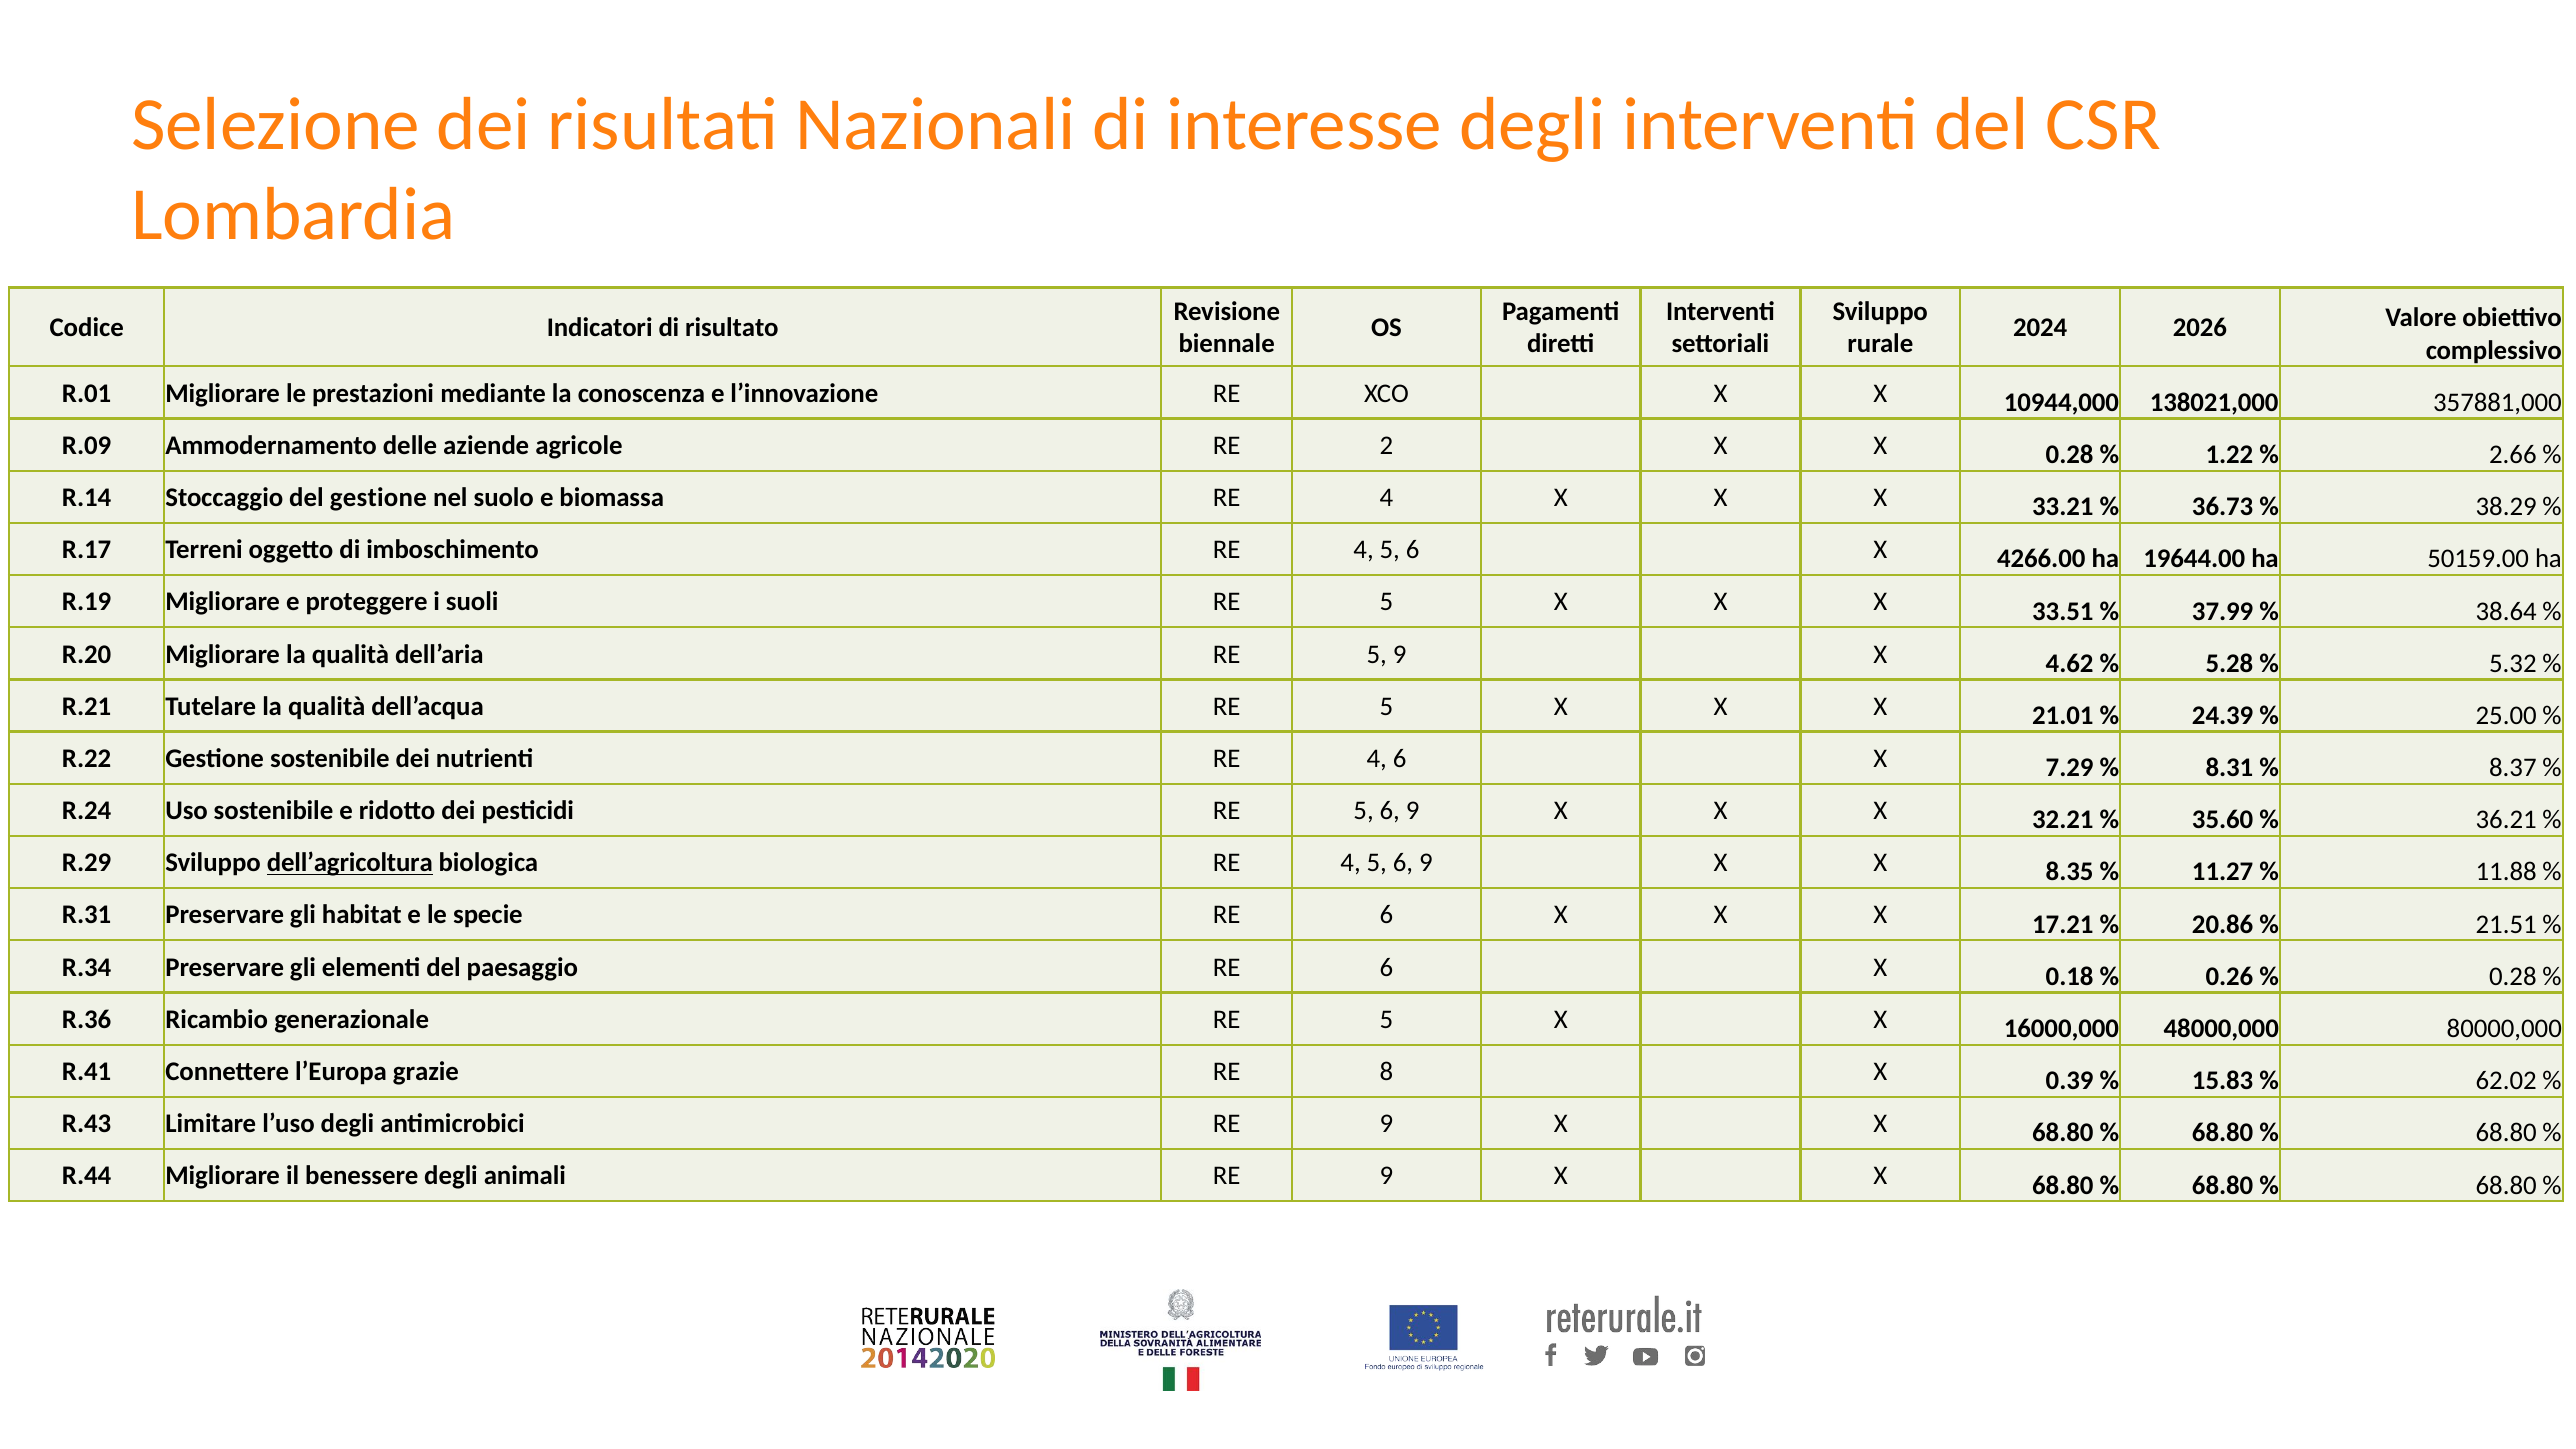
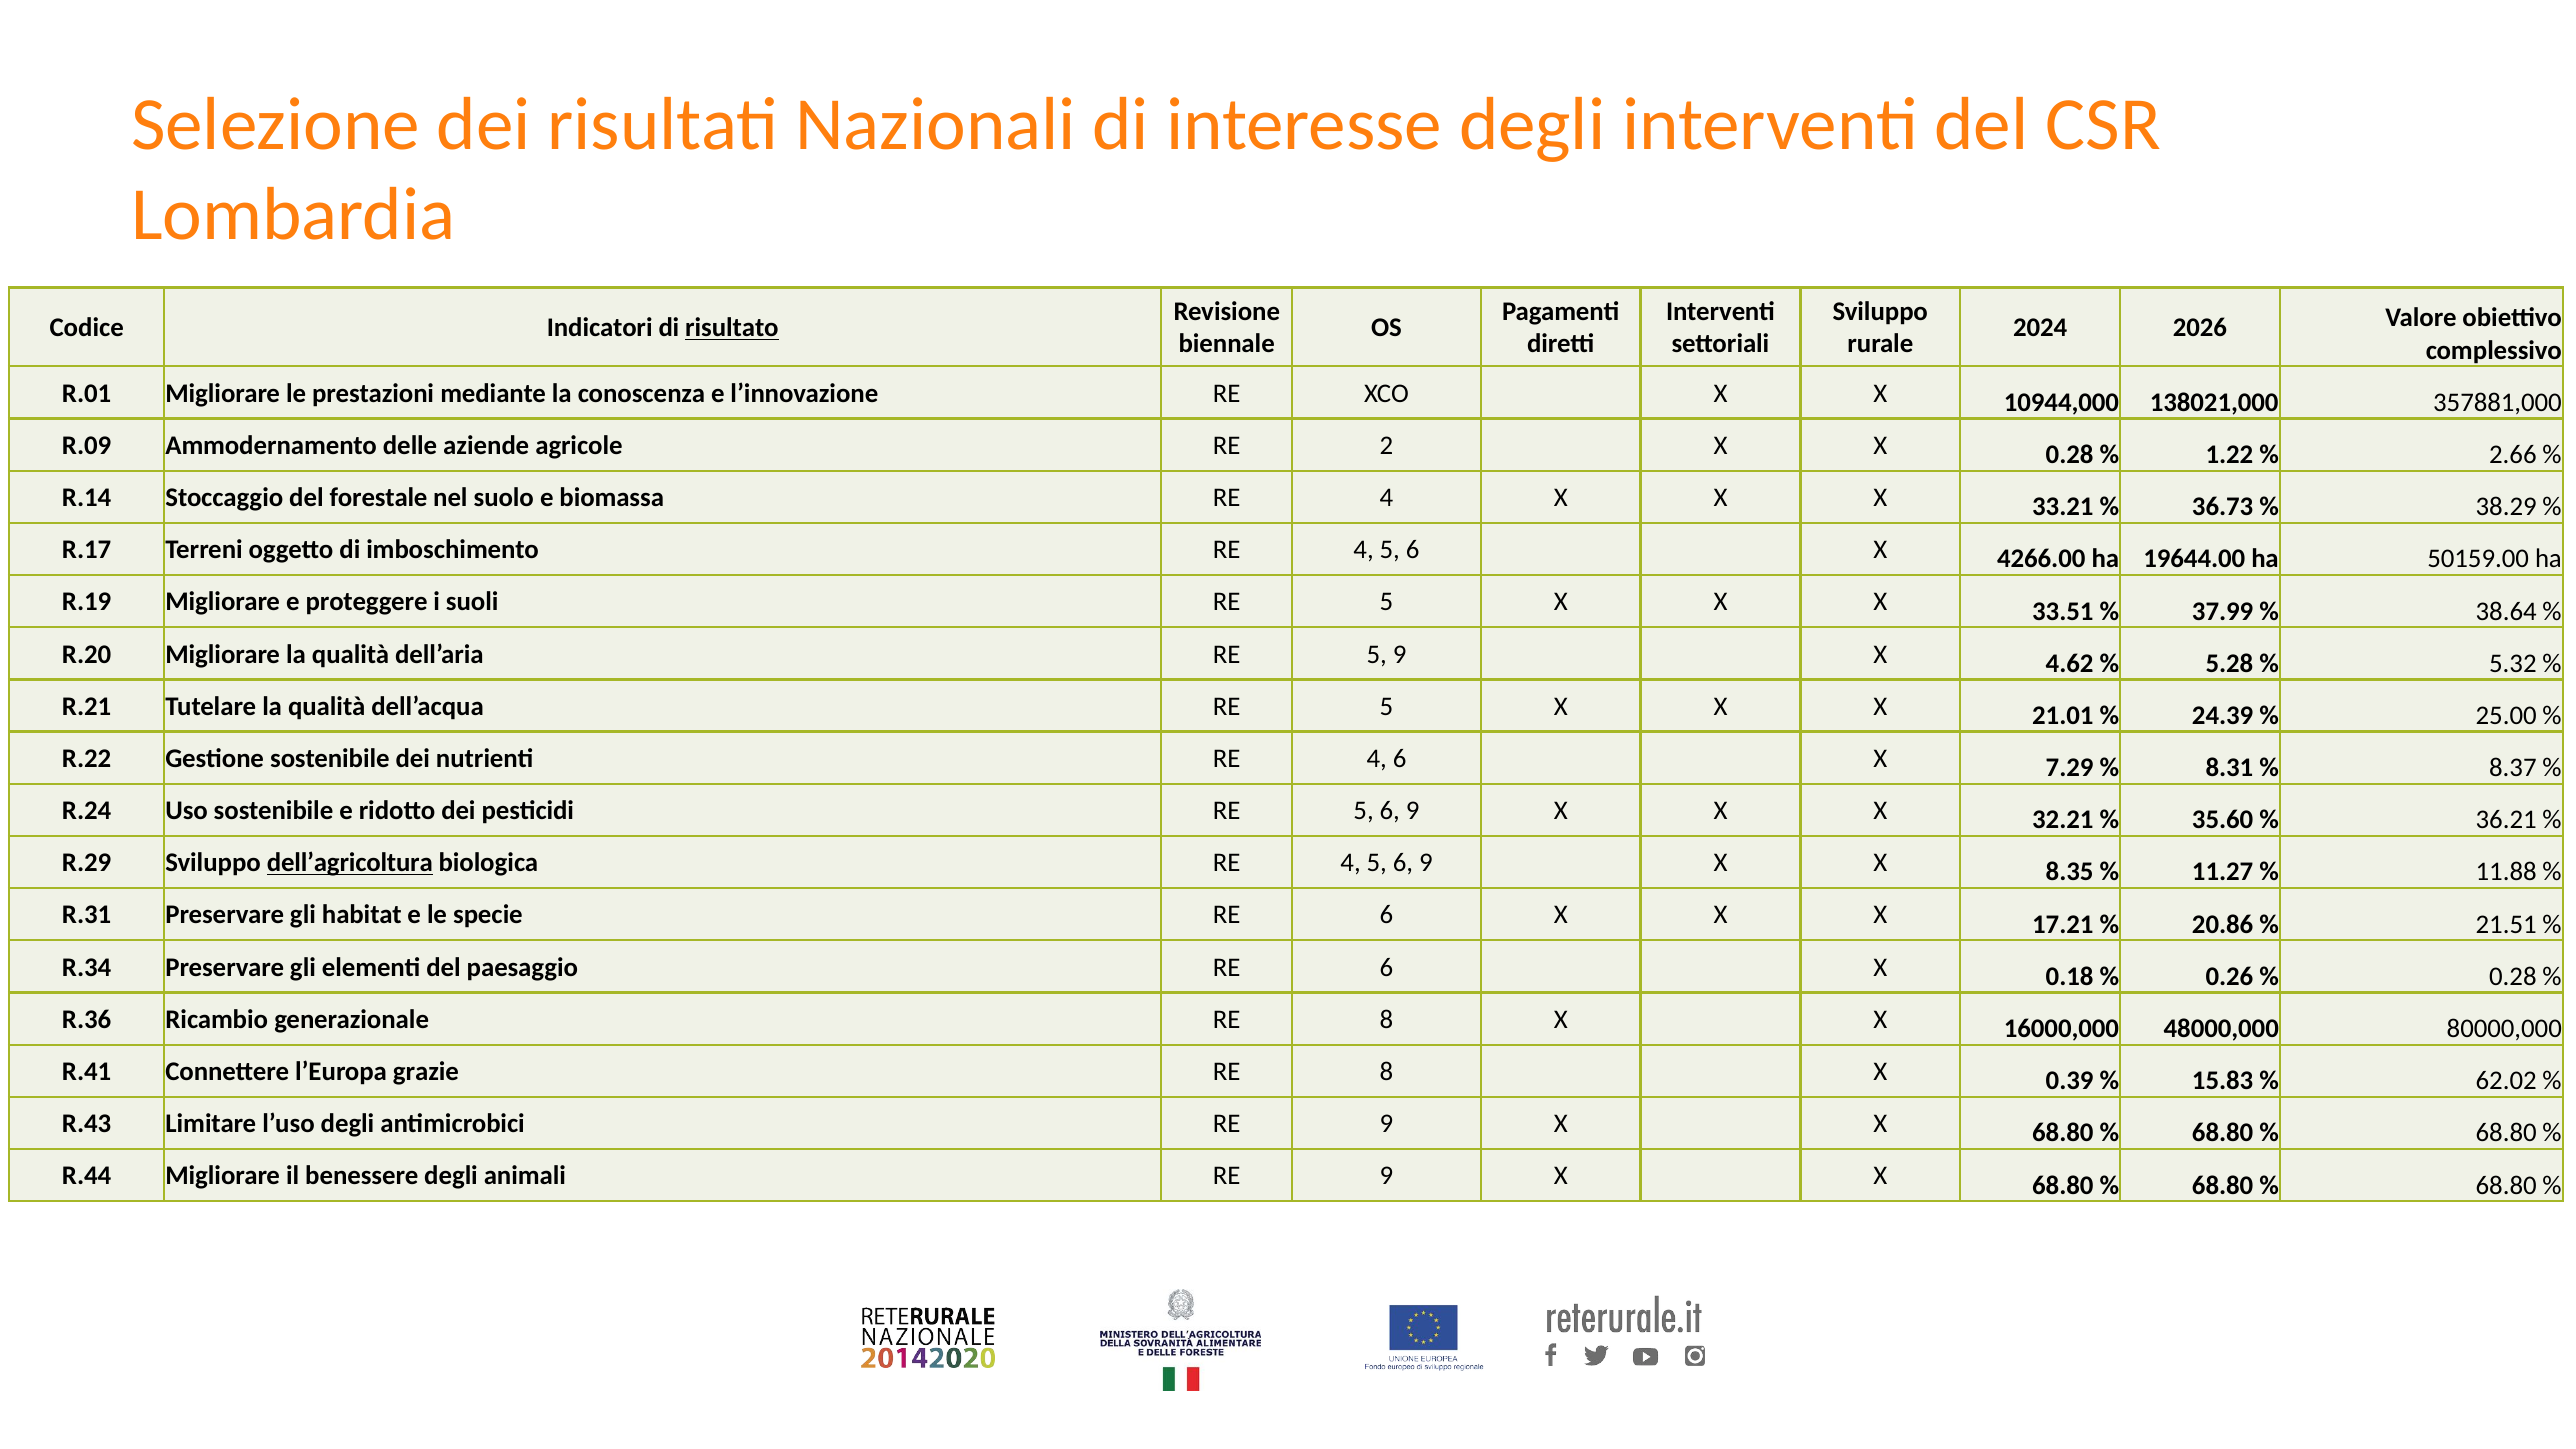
risultato underline: none -> present
del gestione: gestione -> forestale
generazionale RE 5: 5 -> 8
